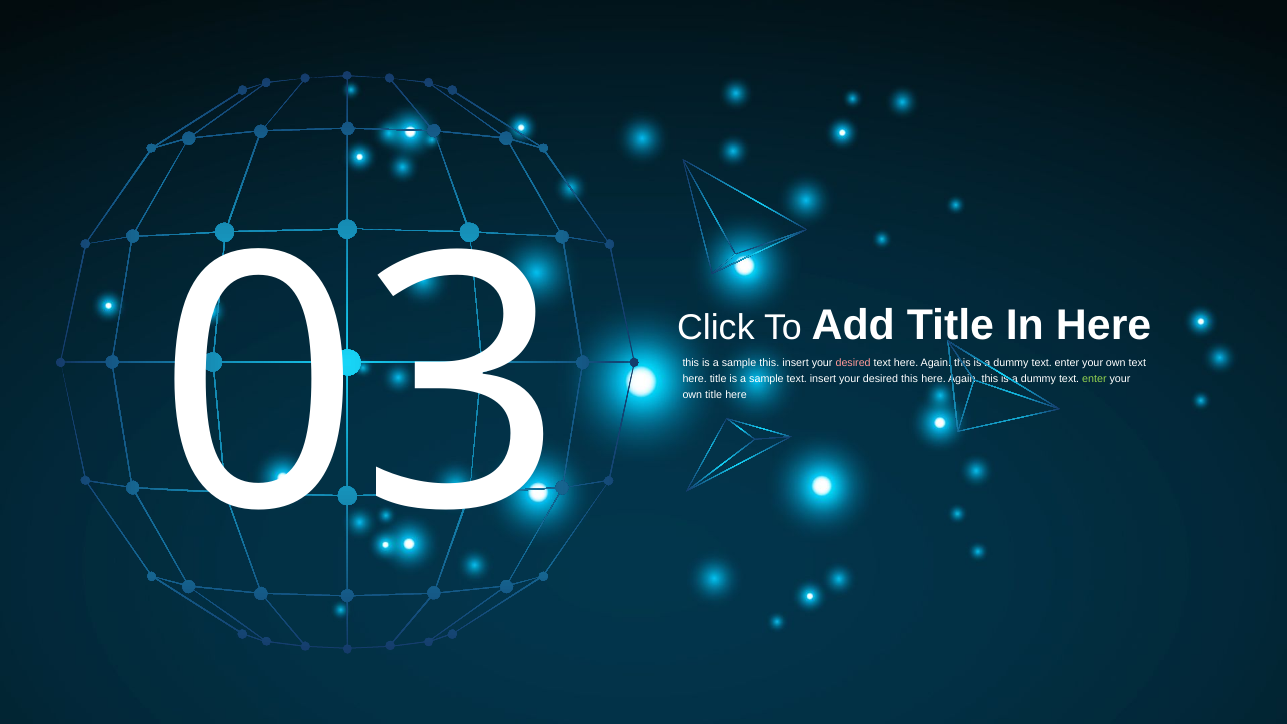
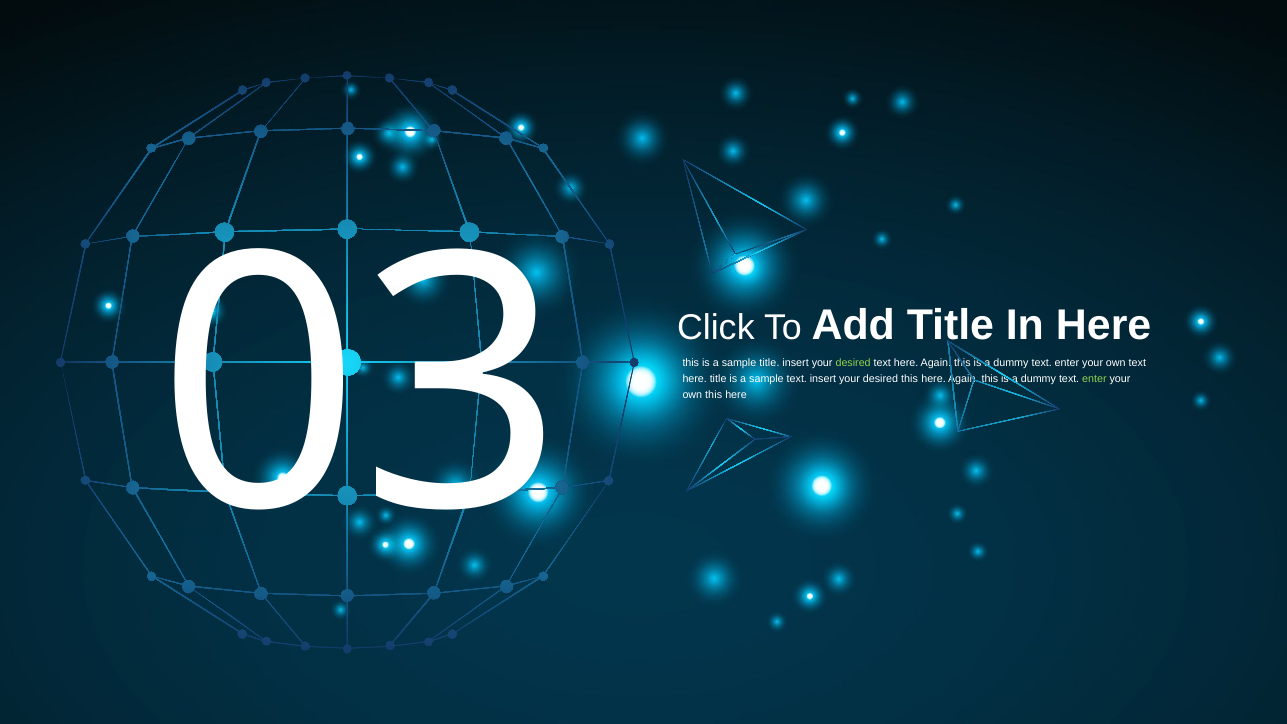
sample this: this -> title
desired at (853, 363) colour: pink -> light green
own title: title -> this
